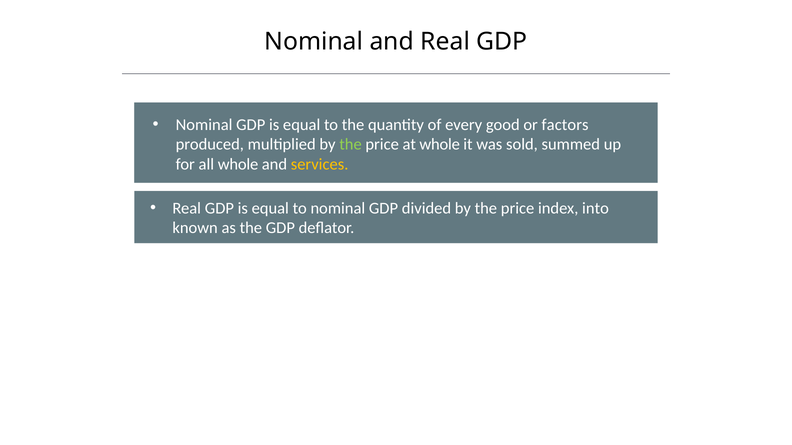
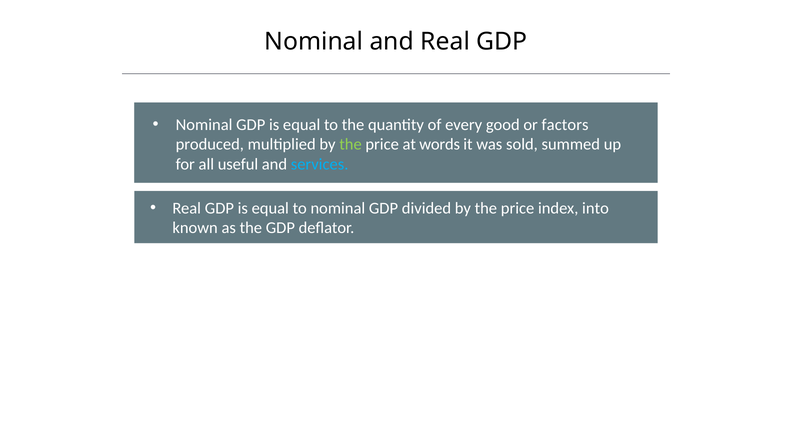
at whole: whole -> words
all whole: whole -> useful
services colour: yellow -> light blue
